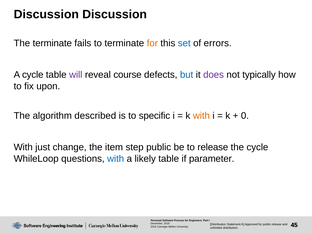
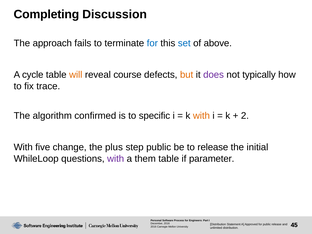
Discussion at (46, 14): Discussion -> Completing
The terminate: terminate -> approach
for at (152, 43) colour: orange -> blue
errors: errors -> above
will colour: purple -> orange
but colour: blue -> orange
upon: upon -> trace
described: described -> confirmed
0: 0 -> 2
just: just -> five
item: item -> plus
the cycle: cycle -> initial
with at (116, 159) colour: blue -> purple
likely: likely -> them
